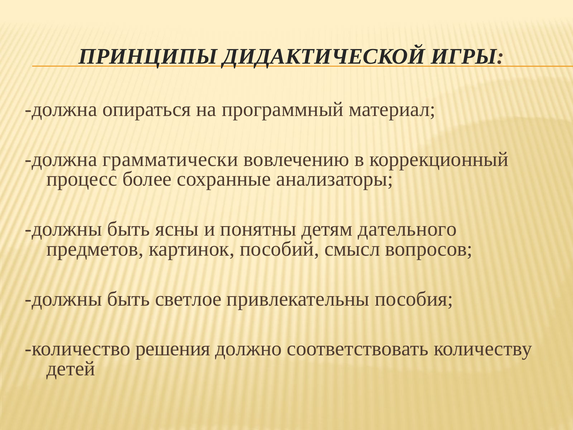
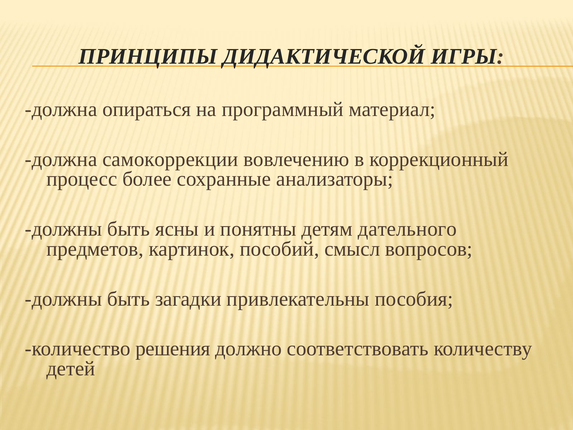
грамматически: грамматически -> самокоррекции
светлое: светлое -> загадки
